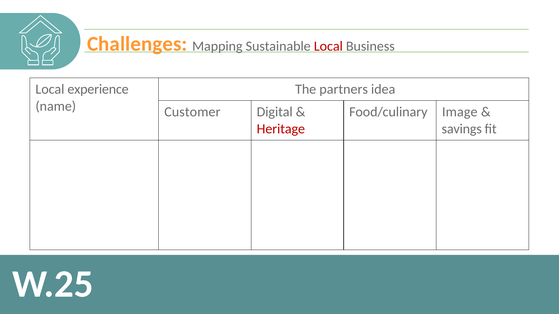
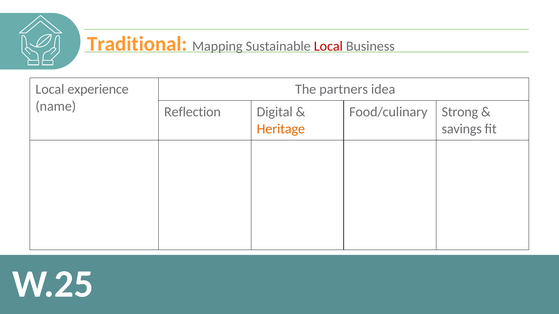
Challenges: Challenges -> Traditional
Customer: Customer -> Reflection
Image: Image -> Strong
Heritage colour: red -> orange
